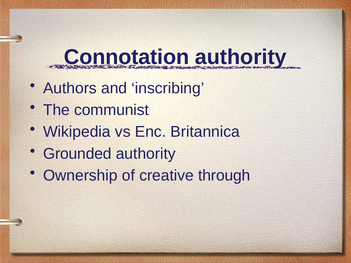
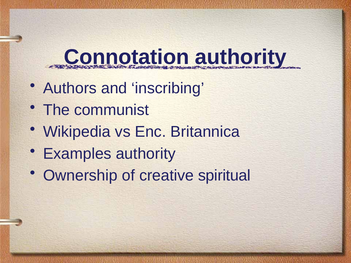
Grounded: Grounded -> Examples
through: through -> spiritual
